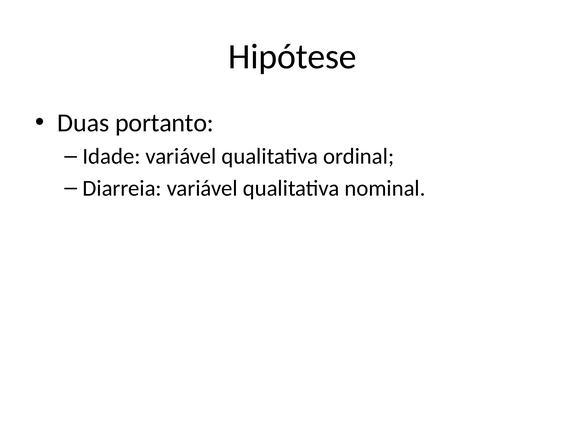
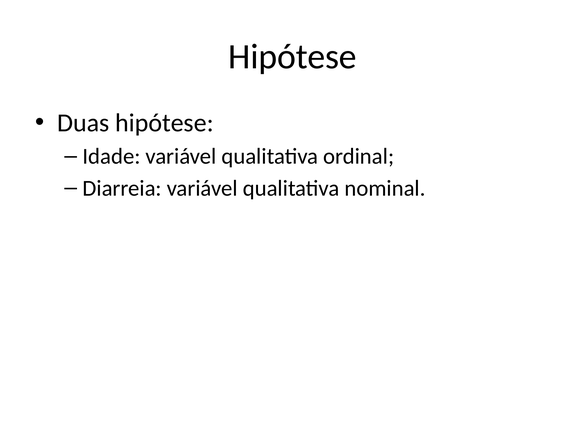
Duas portanto: portanto -> hipótese
